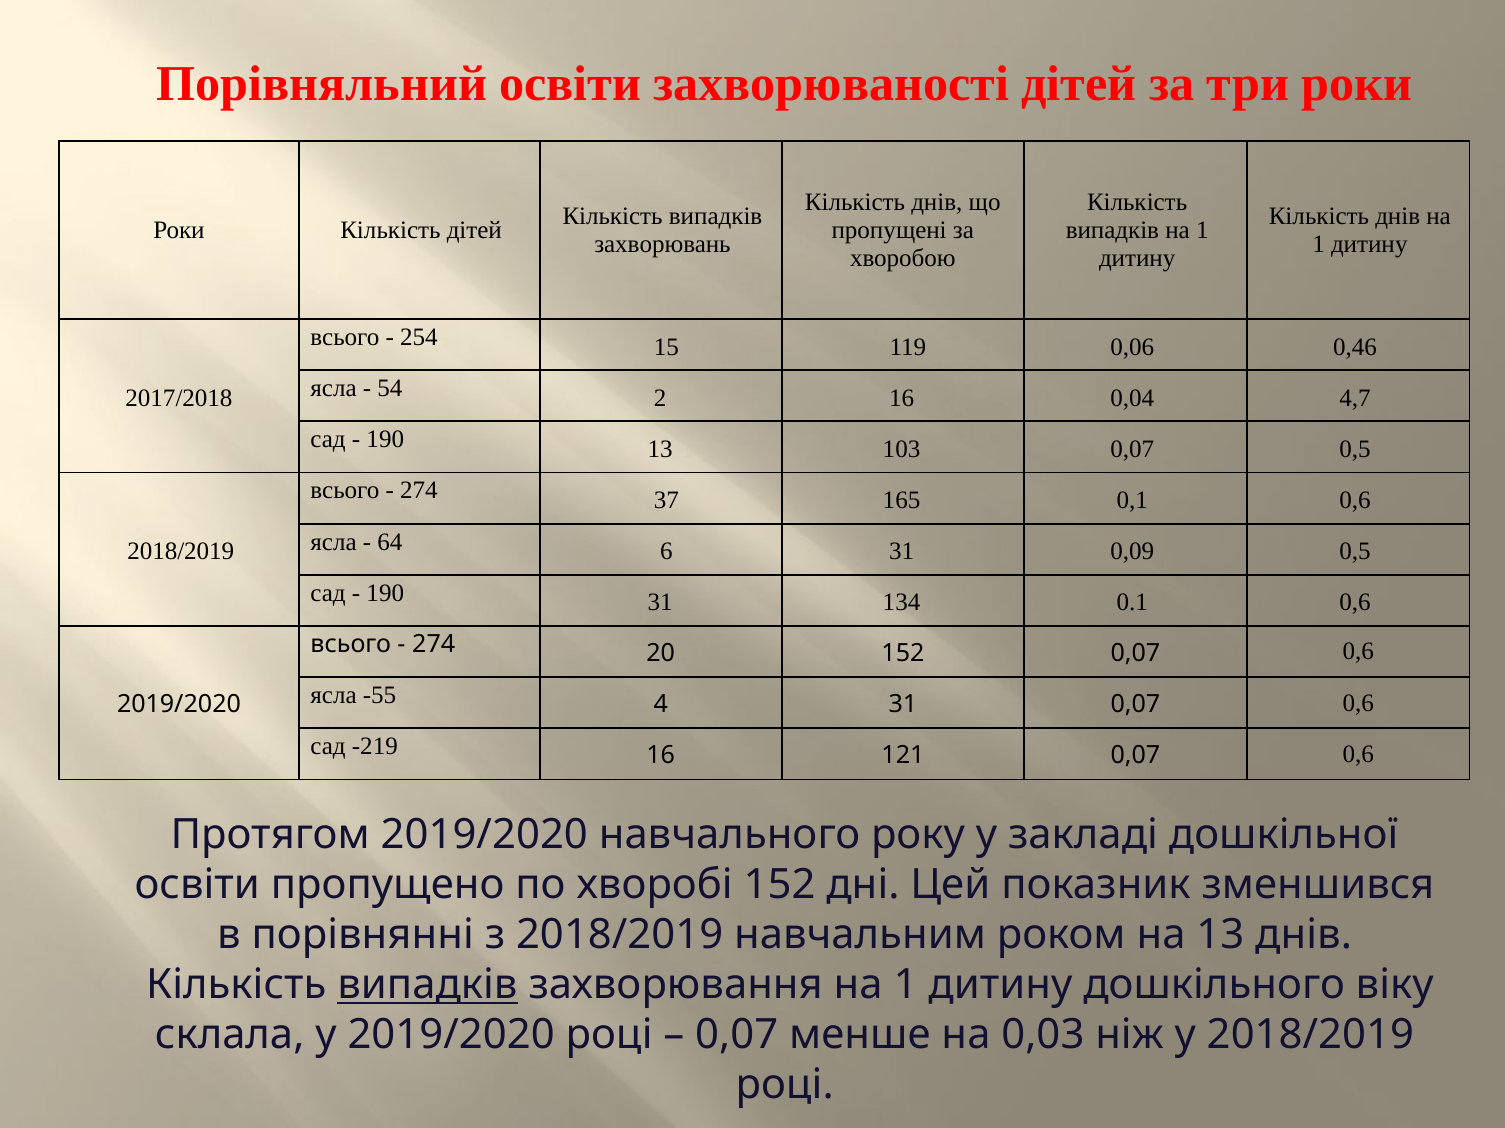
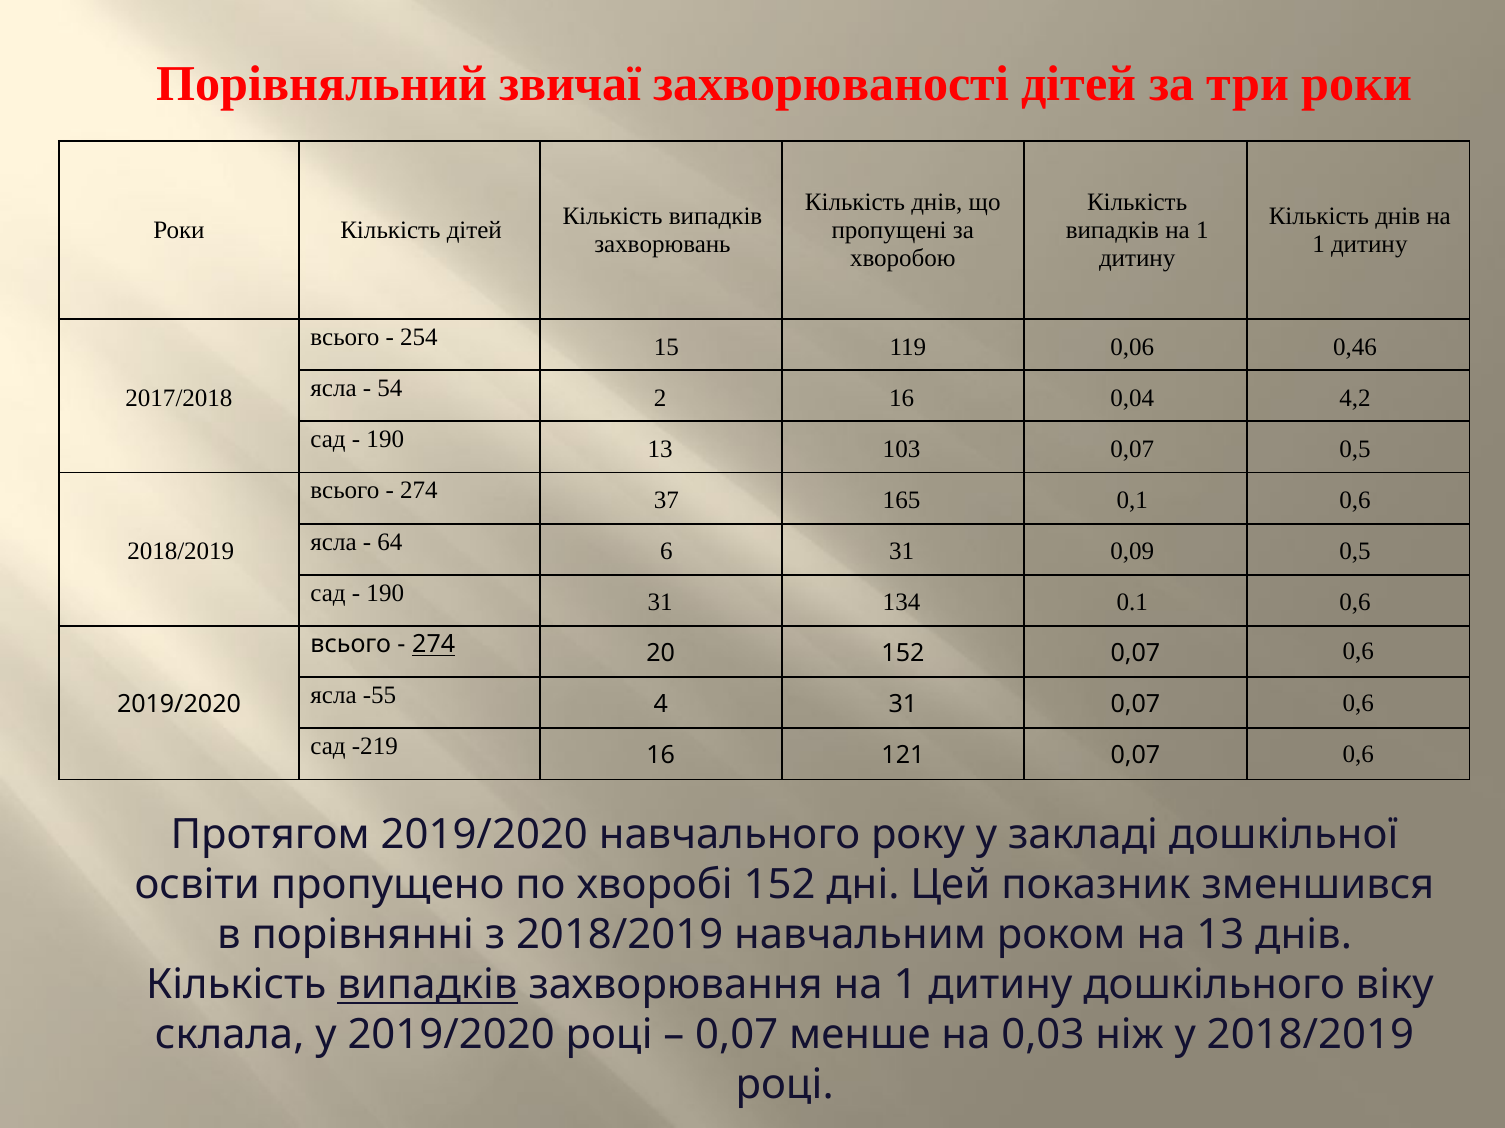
Порівняльний освіти: освіти -> звичаї
4,7: 4,7 -> 4,2
274 at (434, 645) underline: none -> present
